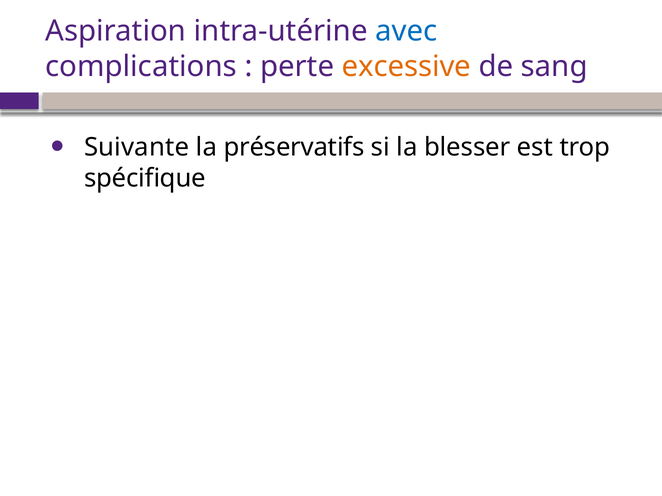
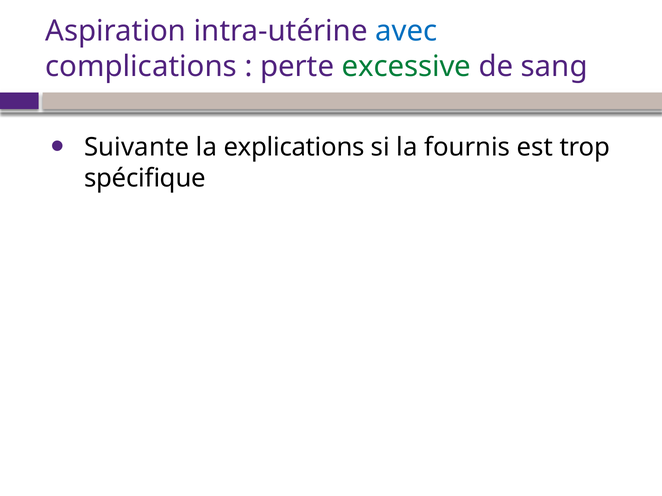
excessive colour: orange -> green
préservatifs: préservatifs -> explications
blesser: blesser -> fournis
